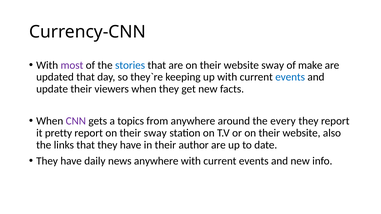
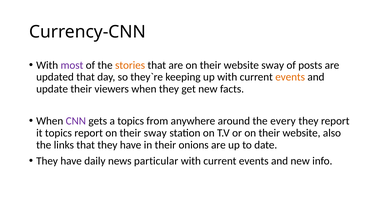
stories colour: blue -> orange
make: make -> posts
events at (290, 77) colour: blue -> orange
it pretty: pretty -> topics
author: author -> onions
news anywhere: anywhere -> particular
